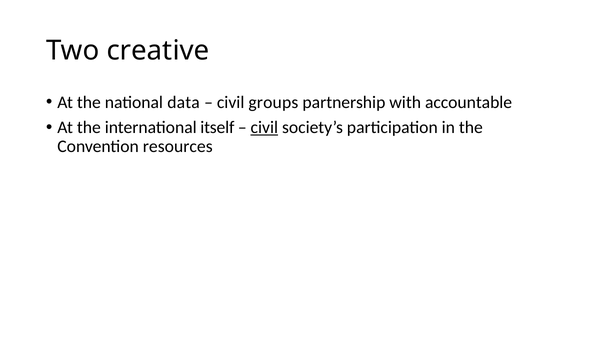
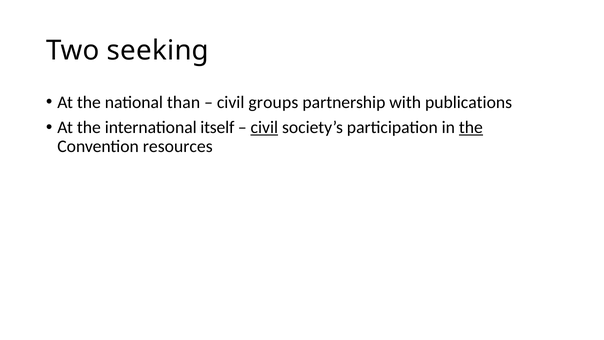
creative: creative -> seeking
data: data -> than
accountable: accountable -> publications
the at (471, 127) underline: none -> present
